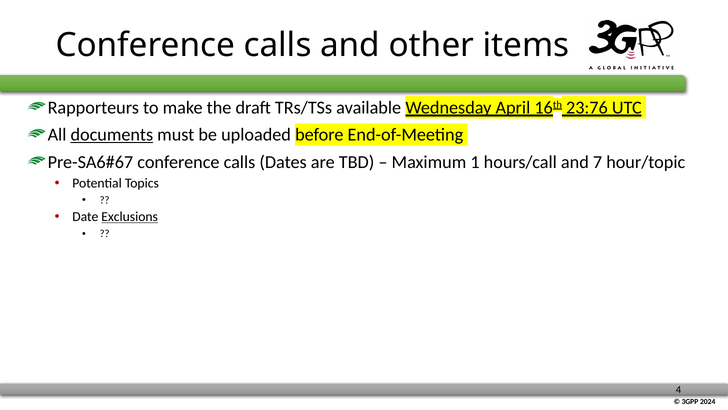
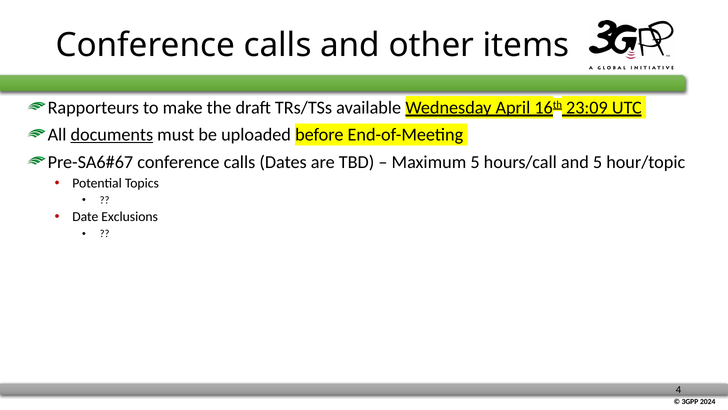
23:76: 23:76 -> 23:09
Maximum 1: 1 -> 5
and 7: 7 -> 5
Exclusions underline: present -> none
